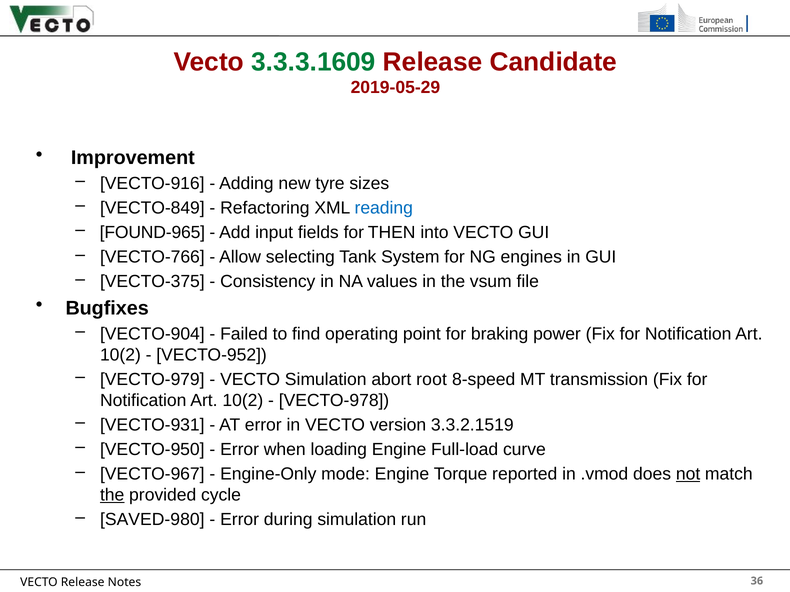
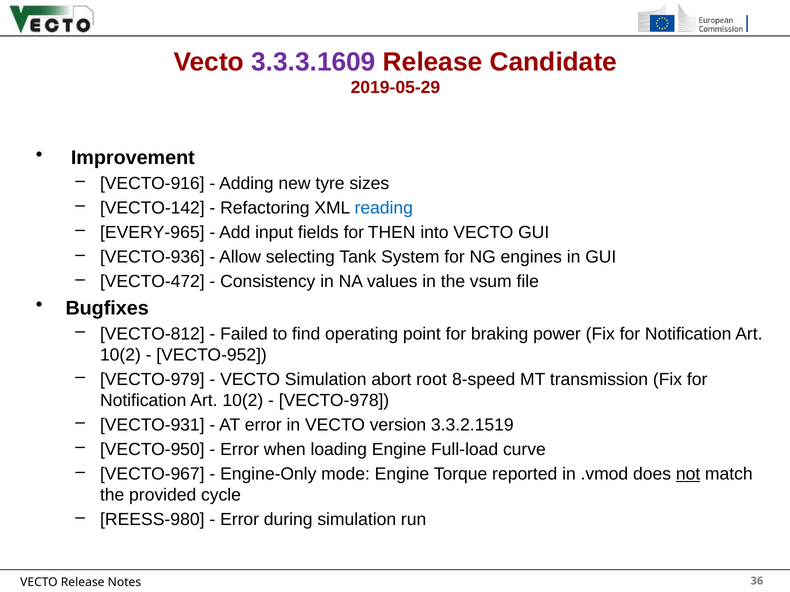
3.3.3.1609 colour: green -> purple
VECTO-849: VECTO-849 -> VECTO-142
FOUND-965: FOUND-965 -> EVERY-965
VECTO-766: VECTO-766 -> VECTO-936
VECTO-375: VECTO-375 -> VECTO-472
VECTO-904: VECTO-904 -> VECTO-812
the at (112, 496) underline: present -> none
SAVED-980: SAVED-980 -> REESS-980
